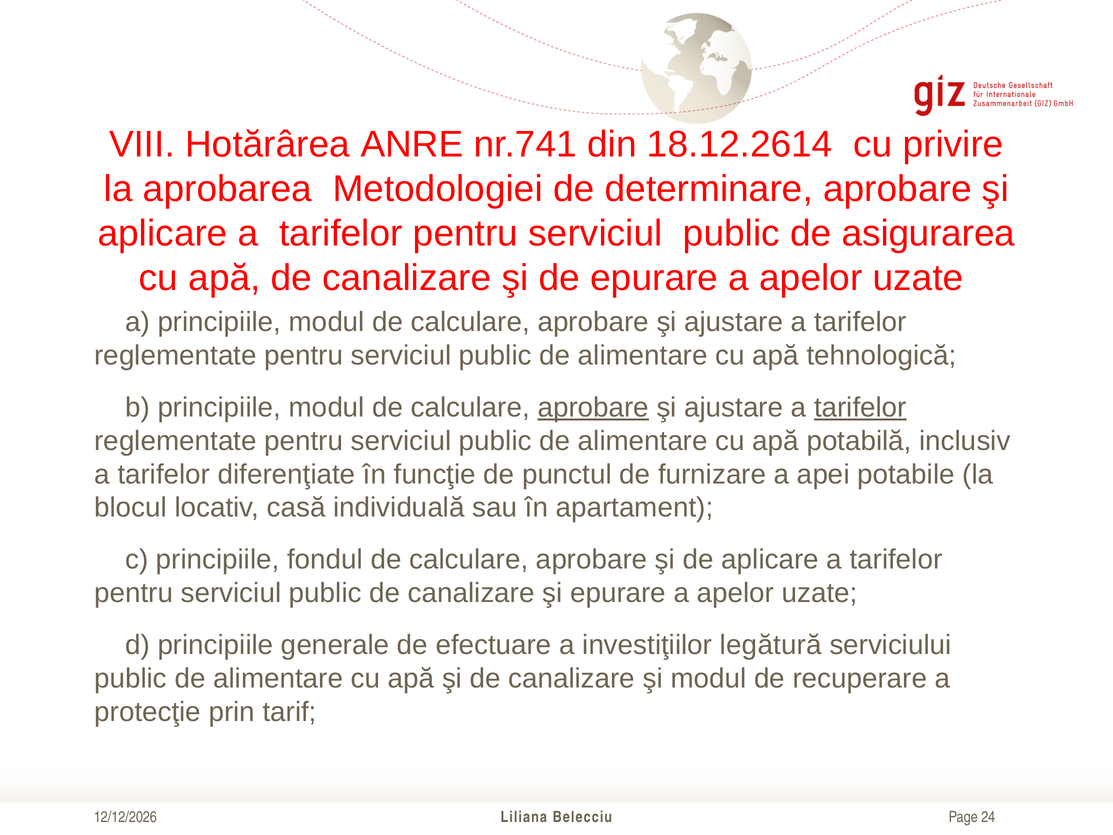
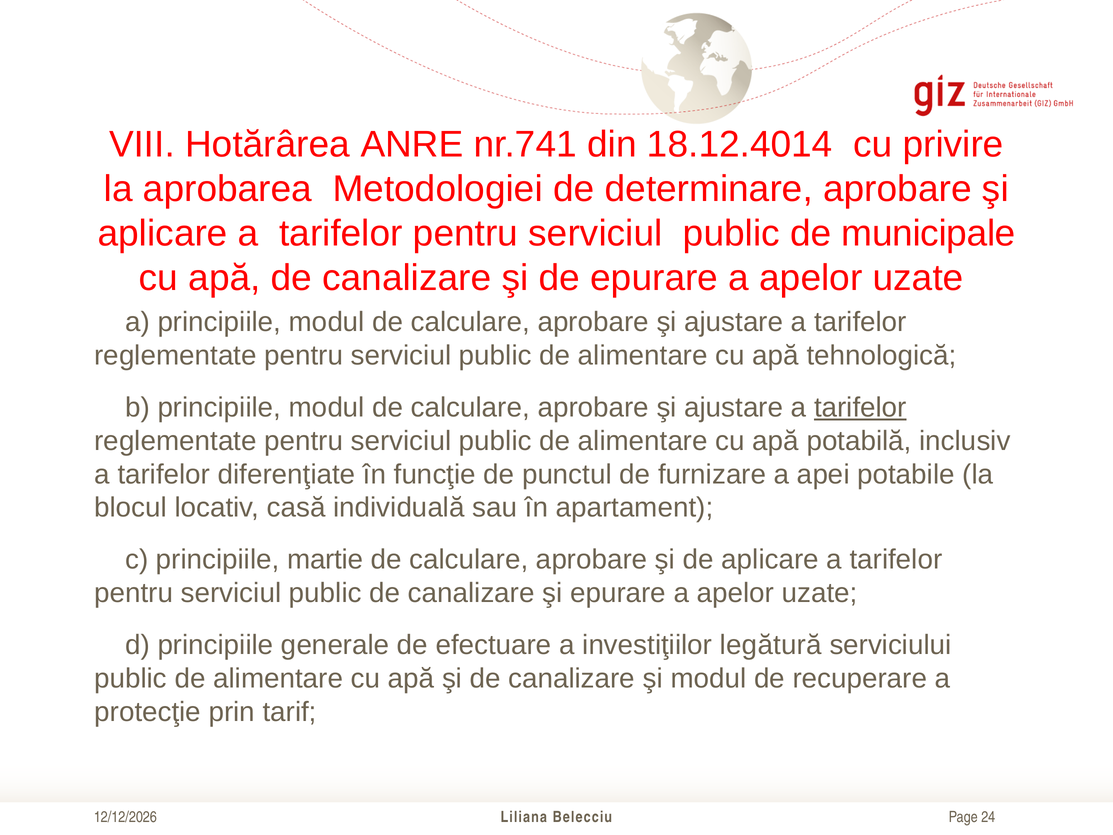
18.12.2614: 18.12.2614 -> 18.12.4014
asigurarea: asigurarea -> municipale
aprobare at (593, 407) underline: present -> none
fondul: fondul -> martie
